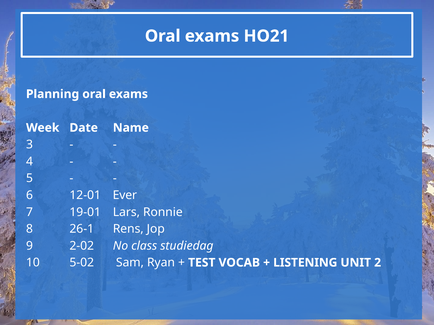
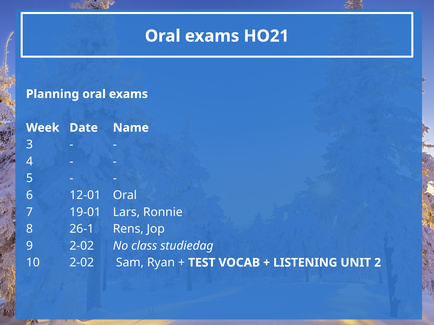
12-01 Ever: Ever -> Oral
10 5-02: 5-02 -> 2-02
